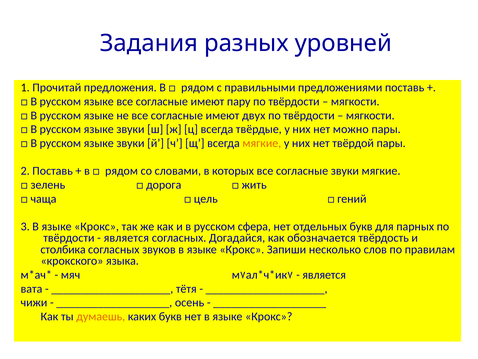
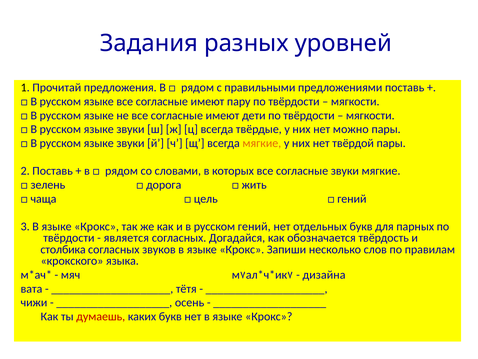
двух: двух -> дети
русском сфера: сфера -> гений
является at (324, 274): является -> дизайна
думаешь colour: orange -> red
